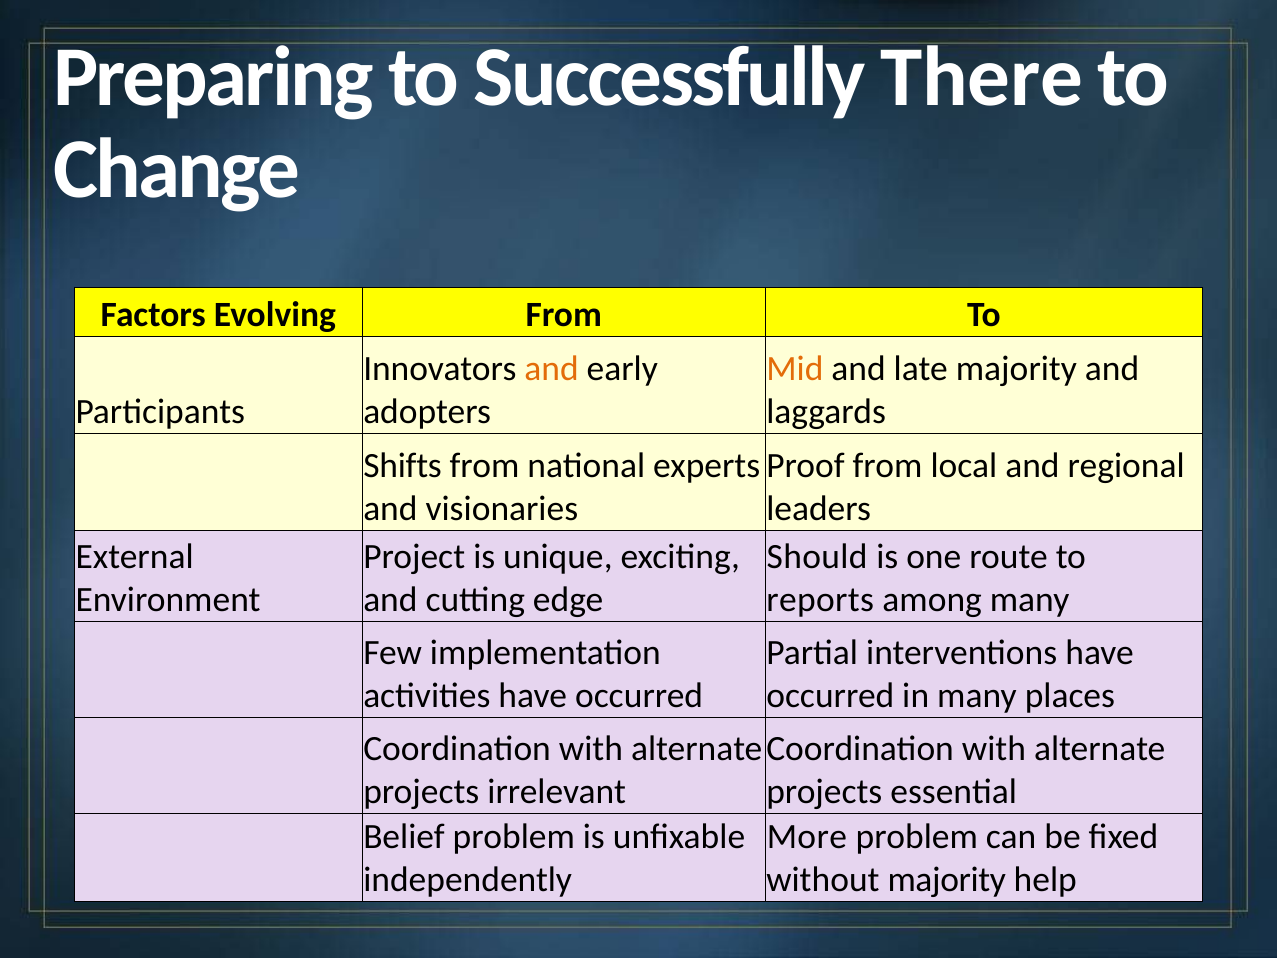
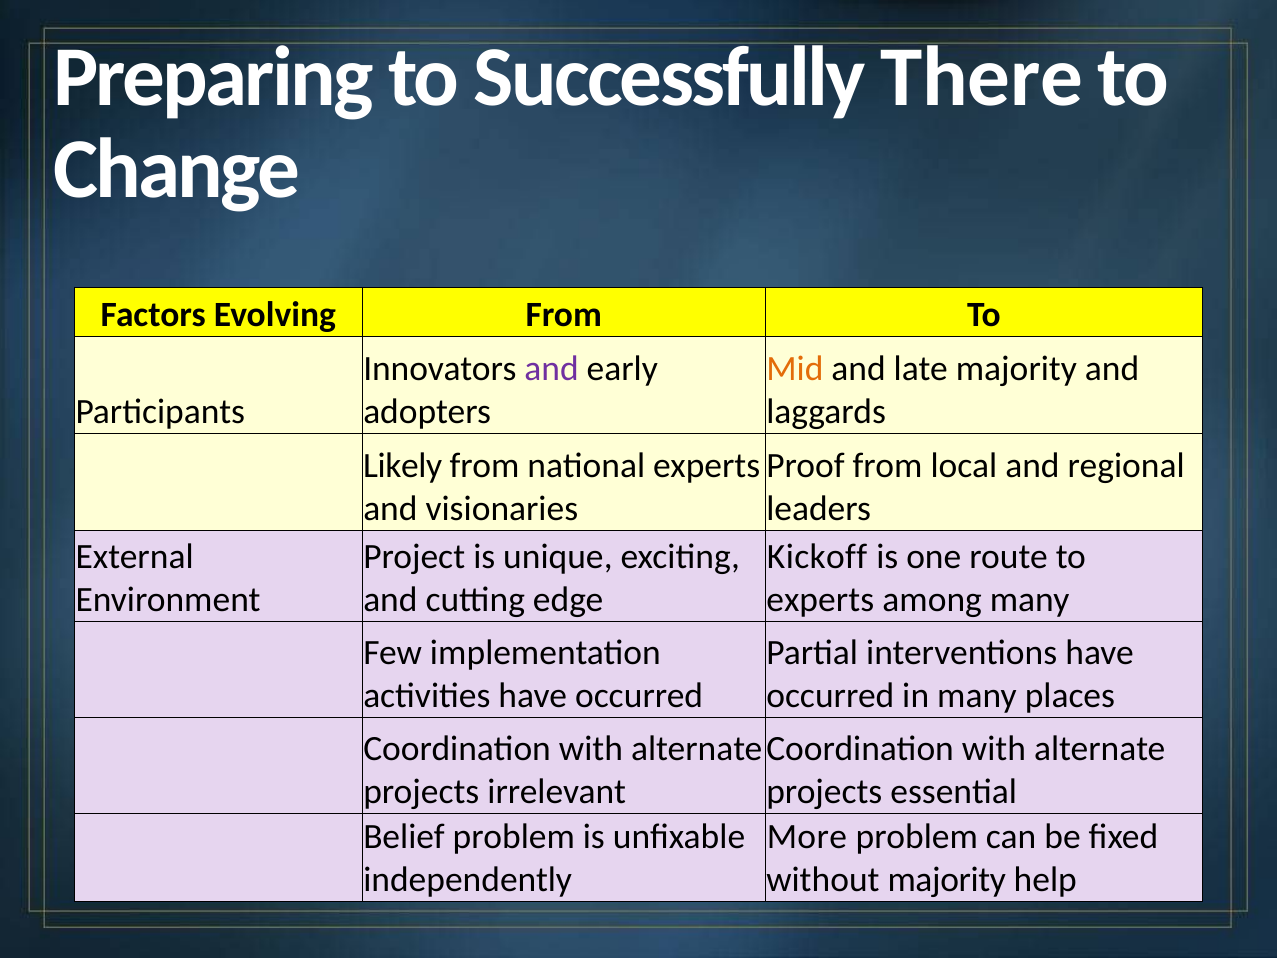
and at (552, 369) colour: orange -> purple
Shifts: Shifts -> Likely
Should: Should -> Kickoff
reports at (820, 600): reports -> experts
